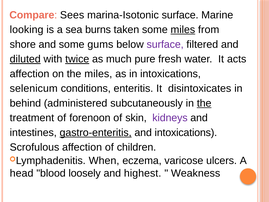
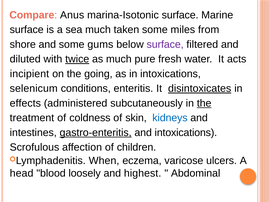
Sees: Sees -> Anus
looking at (27, 30): looking -> surface
sea burns: burns -> much
miles at (183, 30) underline: present -> none
diluted underline: present -> none
affection at (30, 74): affection -> incipient
the miles: miles -> going
disintoxicates underline: none -> present
behind: behind -> effects
forenoon: forenoon -> coldness
kidneys colour: purple -> blue
Weakness: Weakness -> Abdominal
